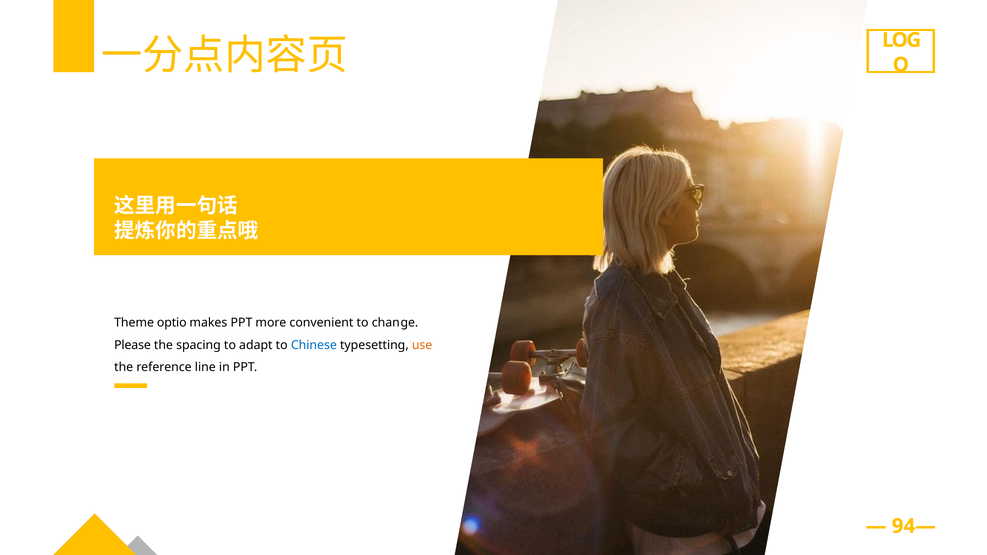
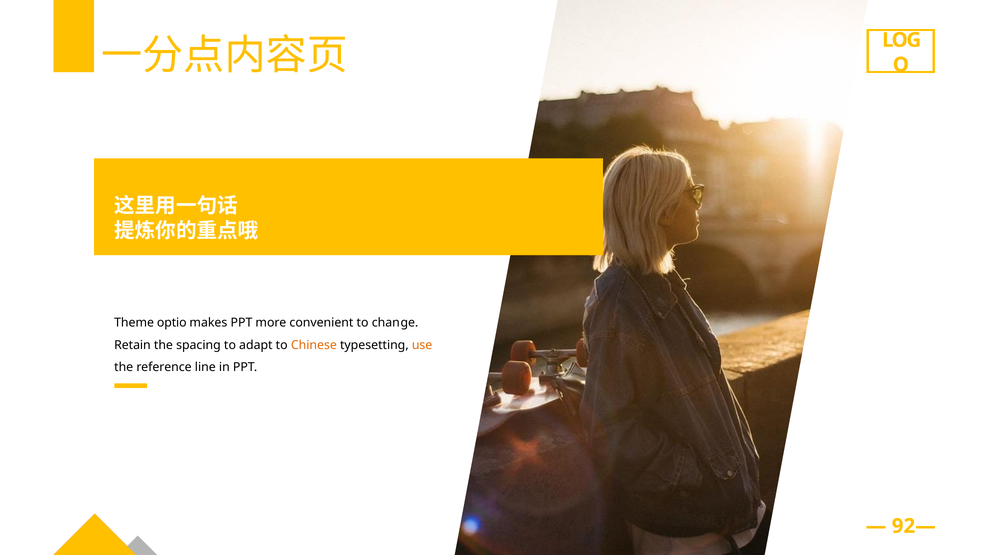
Please: Please -> Retain
Chinese colour: blue -> orange
94—: 94— -> 92—
